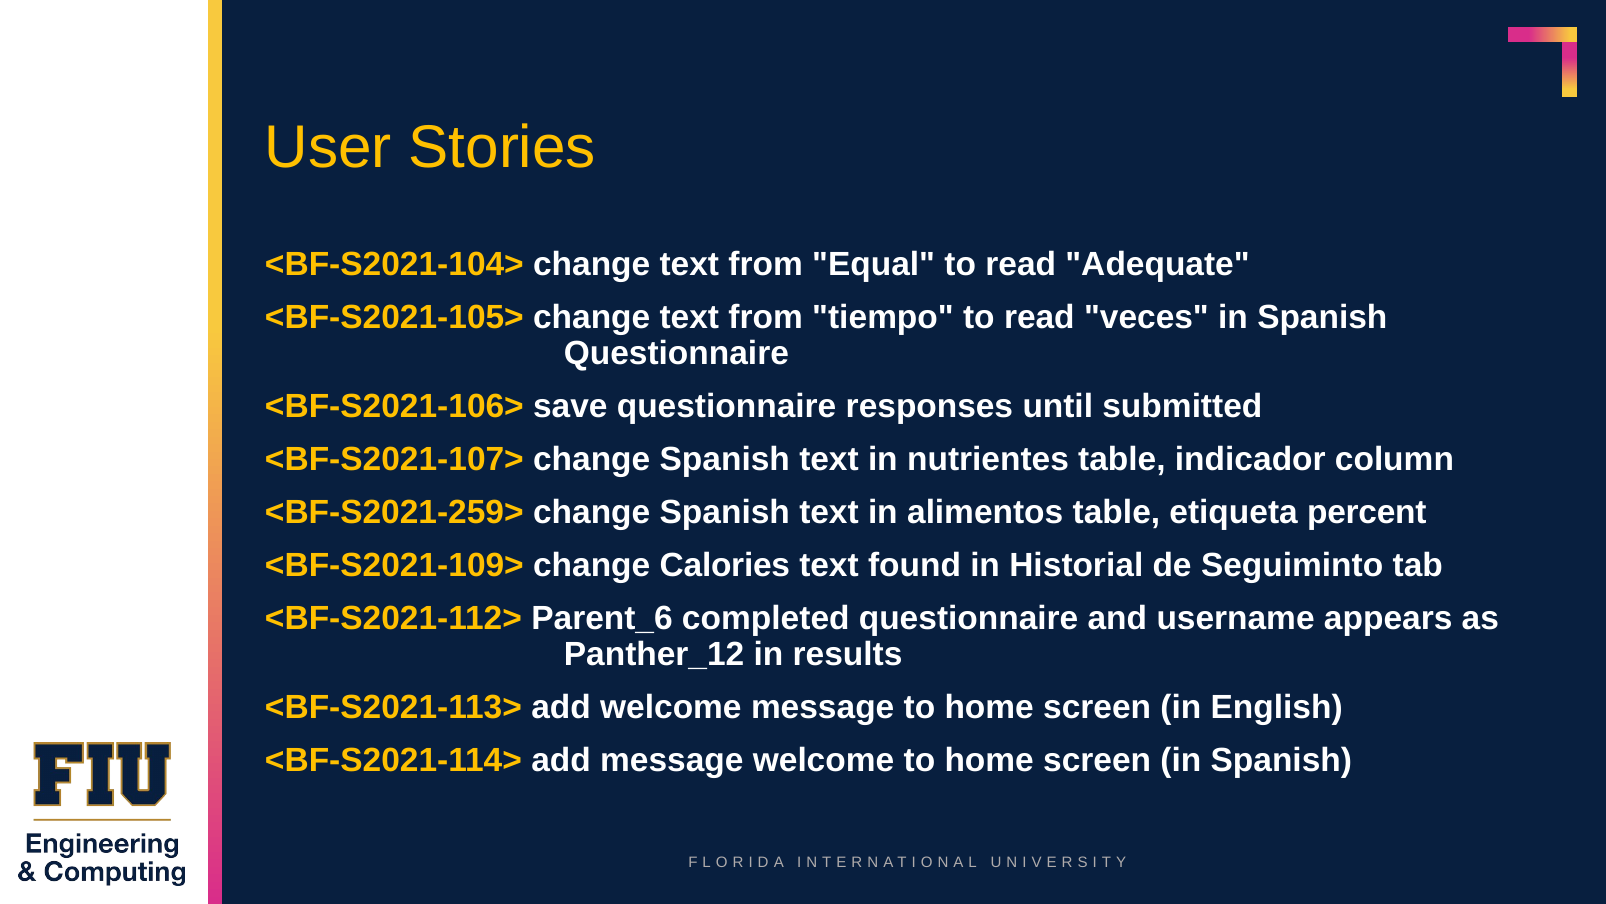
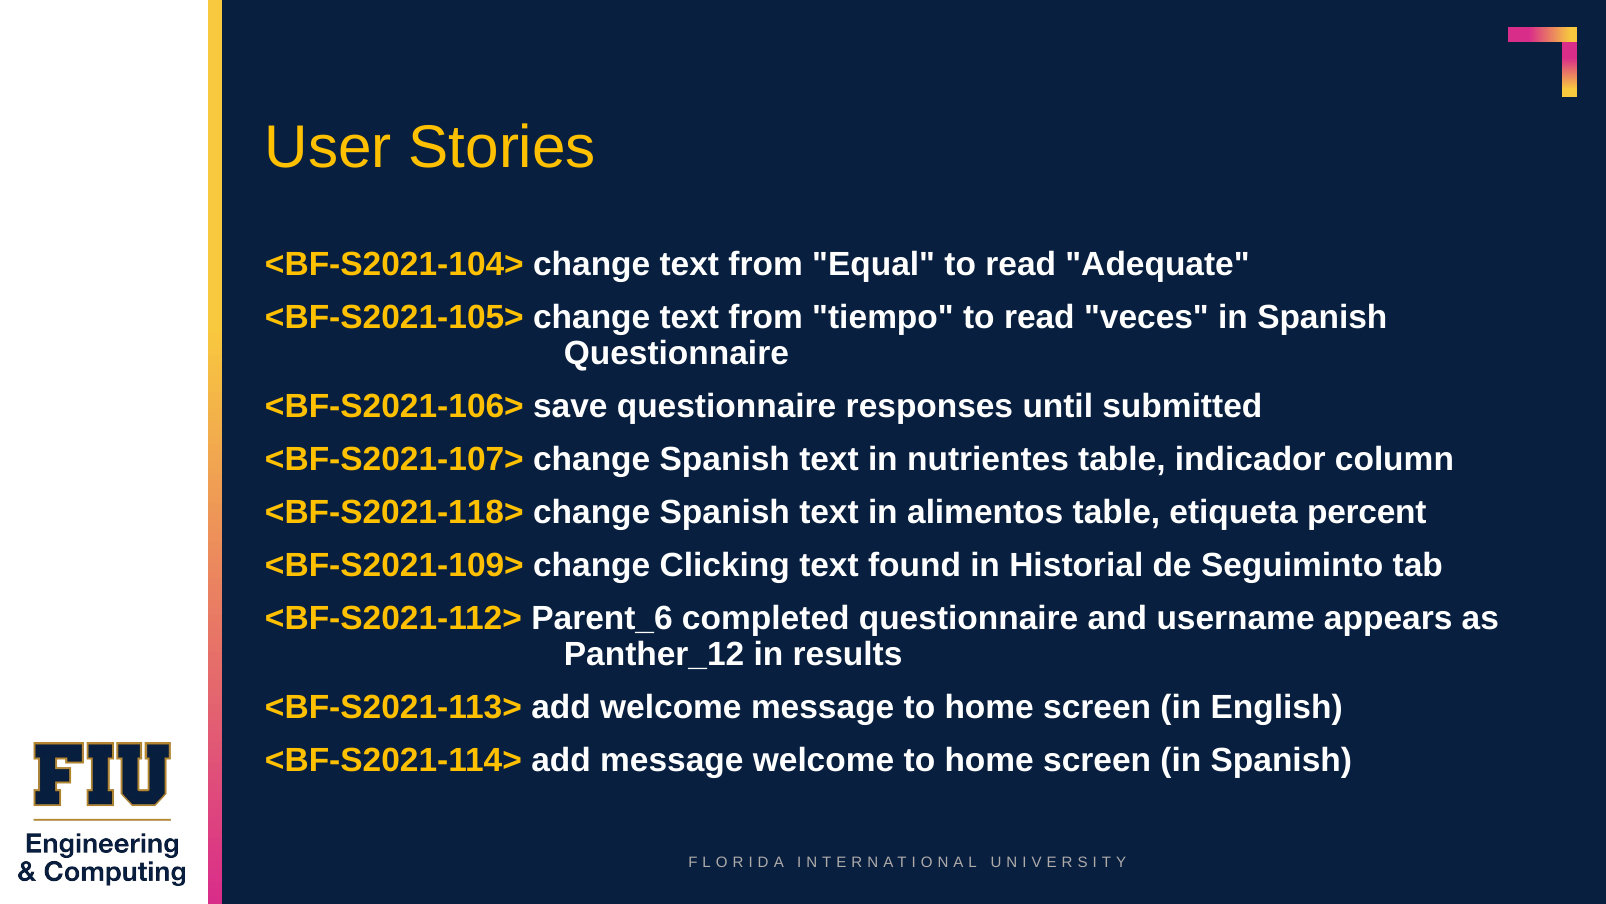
<BF-S2021-259>: <BF-S2021-259> -> <BF-S2021-118>
Calories: Calories -> Clicking
